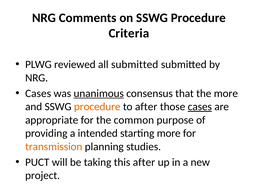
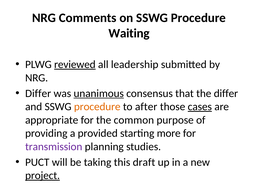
Criteria: Criteria -> Waiting
reviewed underline: none -> present
all submitted: submitted -> leadership
Cases at (38, 94): Cases -> Differ
the more: more -> differ
intended: intended -> provided
transmission colour: orange -> purple
this after: after -> draft
project underline: none -> present
